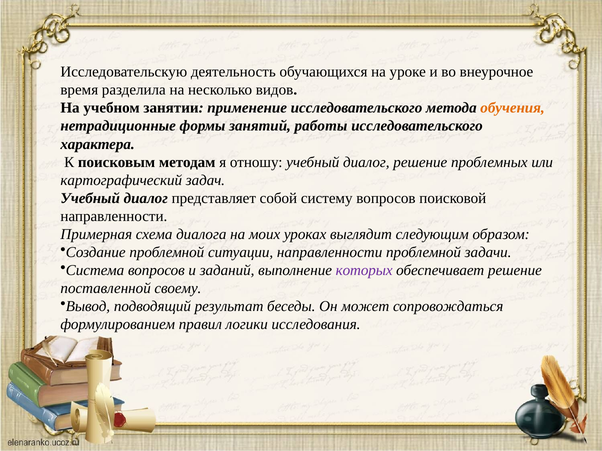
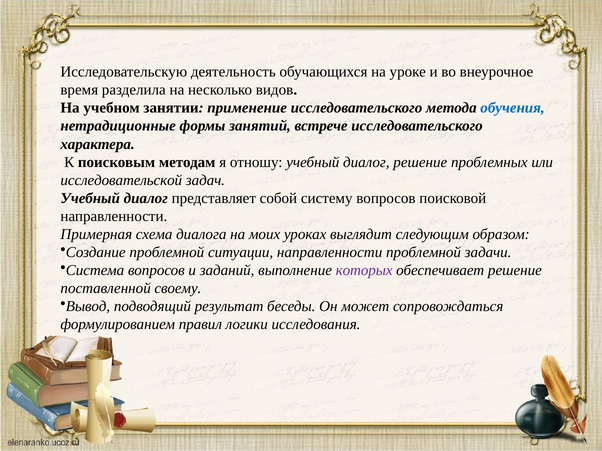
обучения colour: orange -> blue
работы: работы -> встрече
картографический: картографический -> исследовательской
